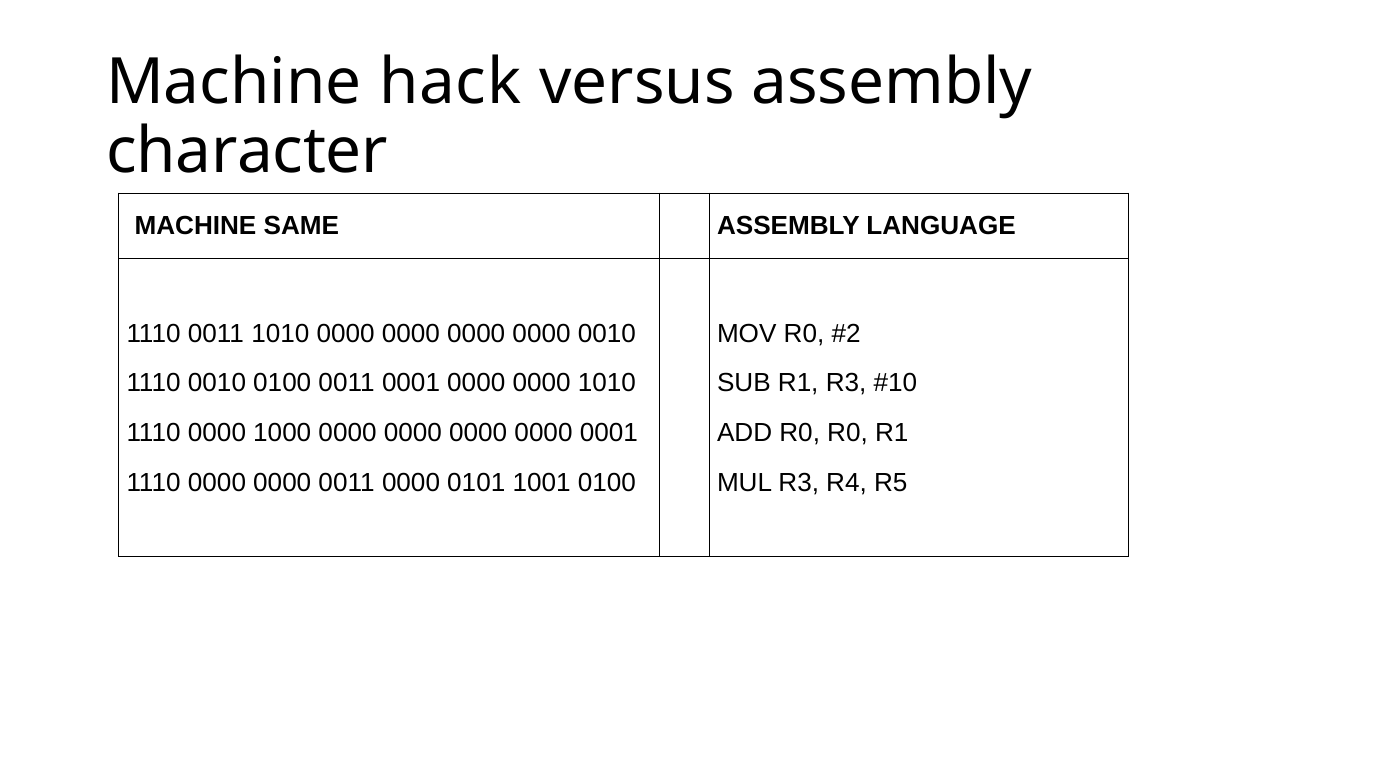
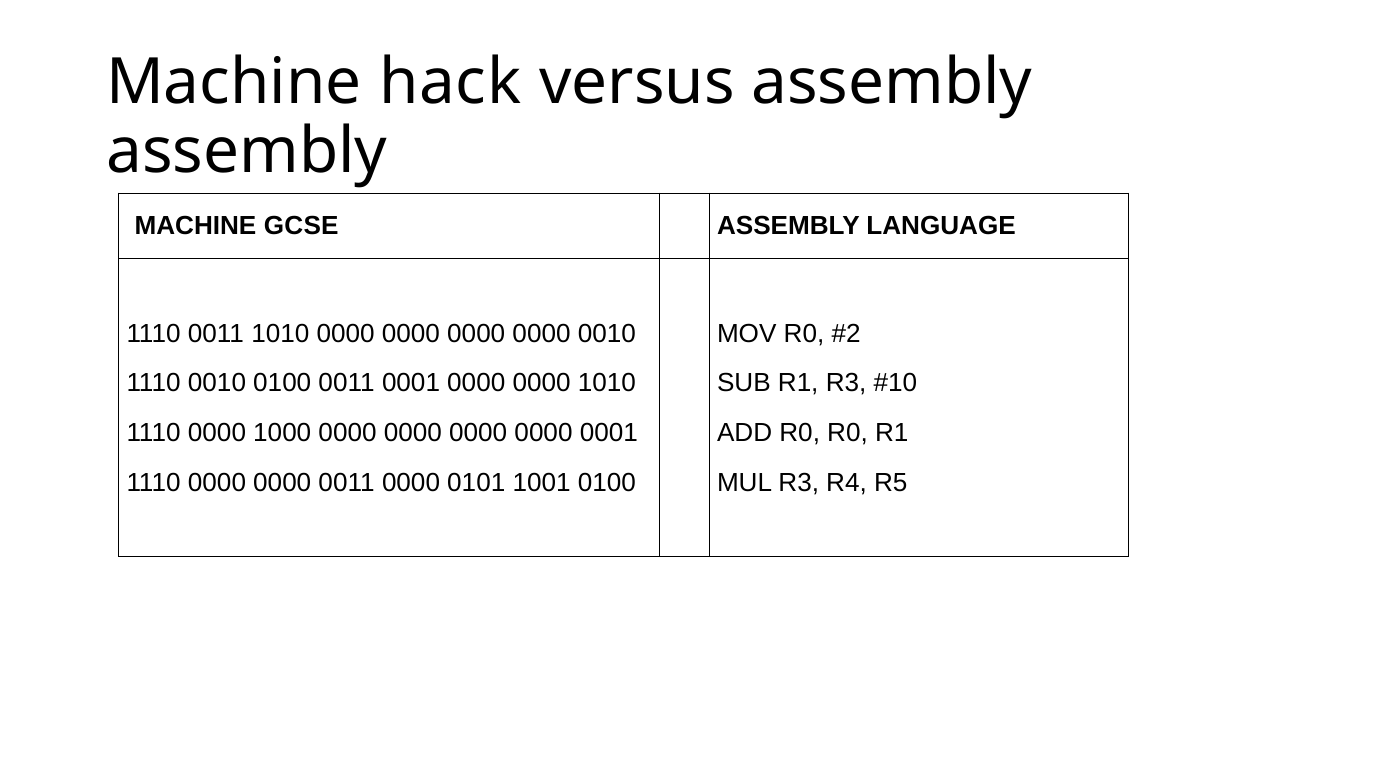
character at (247, 151): character -> assembly
SAME: SAME -> GCSE
